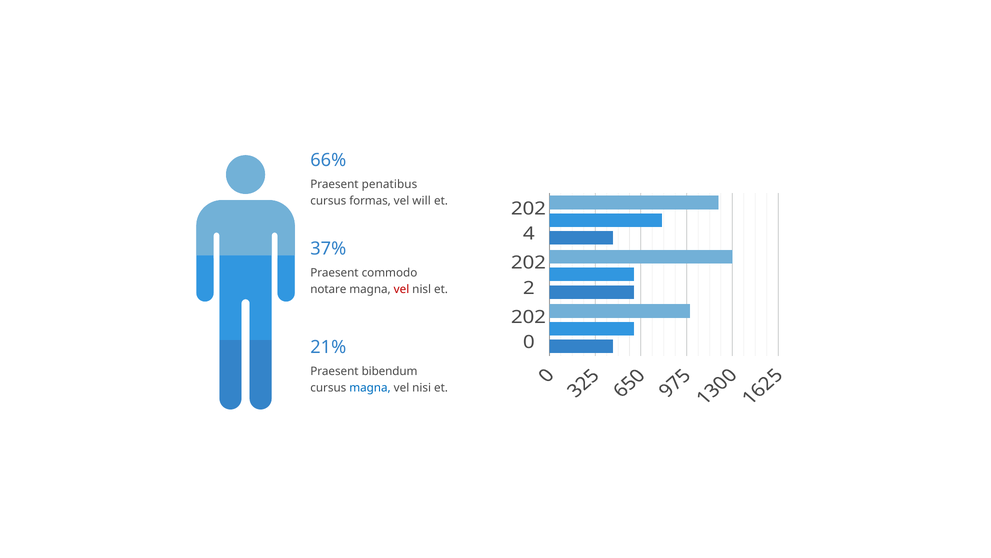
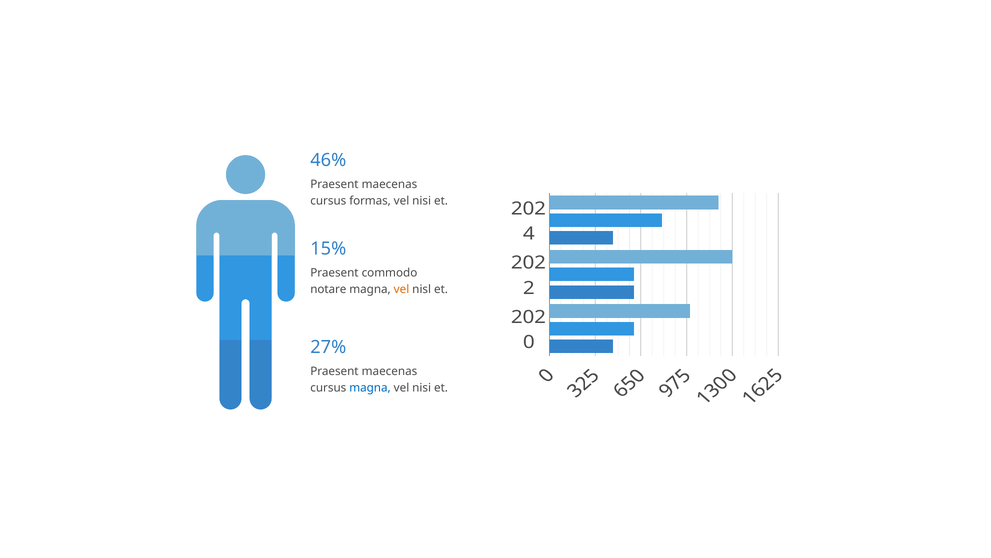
66%: 66% -> 46%
penatibus at (389, 184): penatibus -> maecenas
will at (422, 201): will -> nisi
37%: 37% -> 15%
vel at (402, 289) colour: red -> orange
21%: 21% -> 27%
bibendum at (390, 371): bibendum -> maecenas
